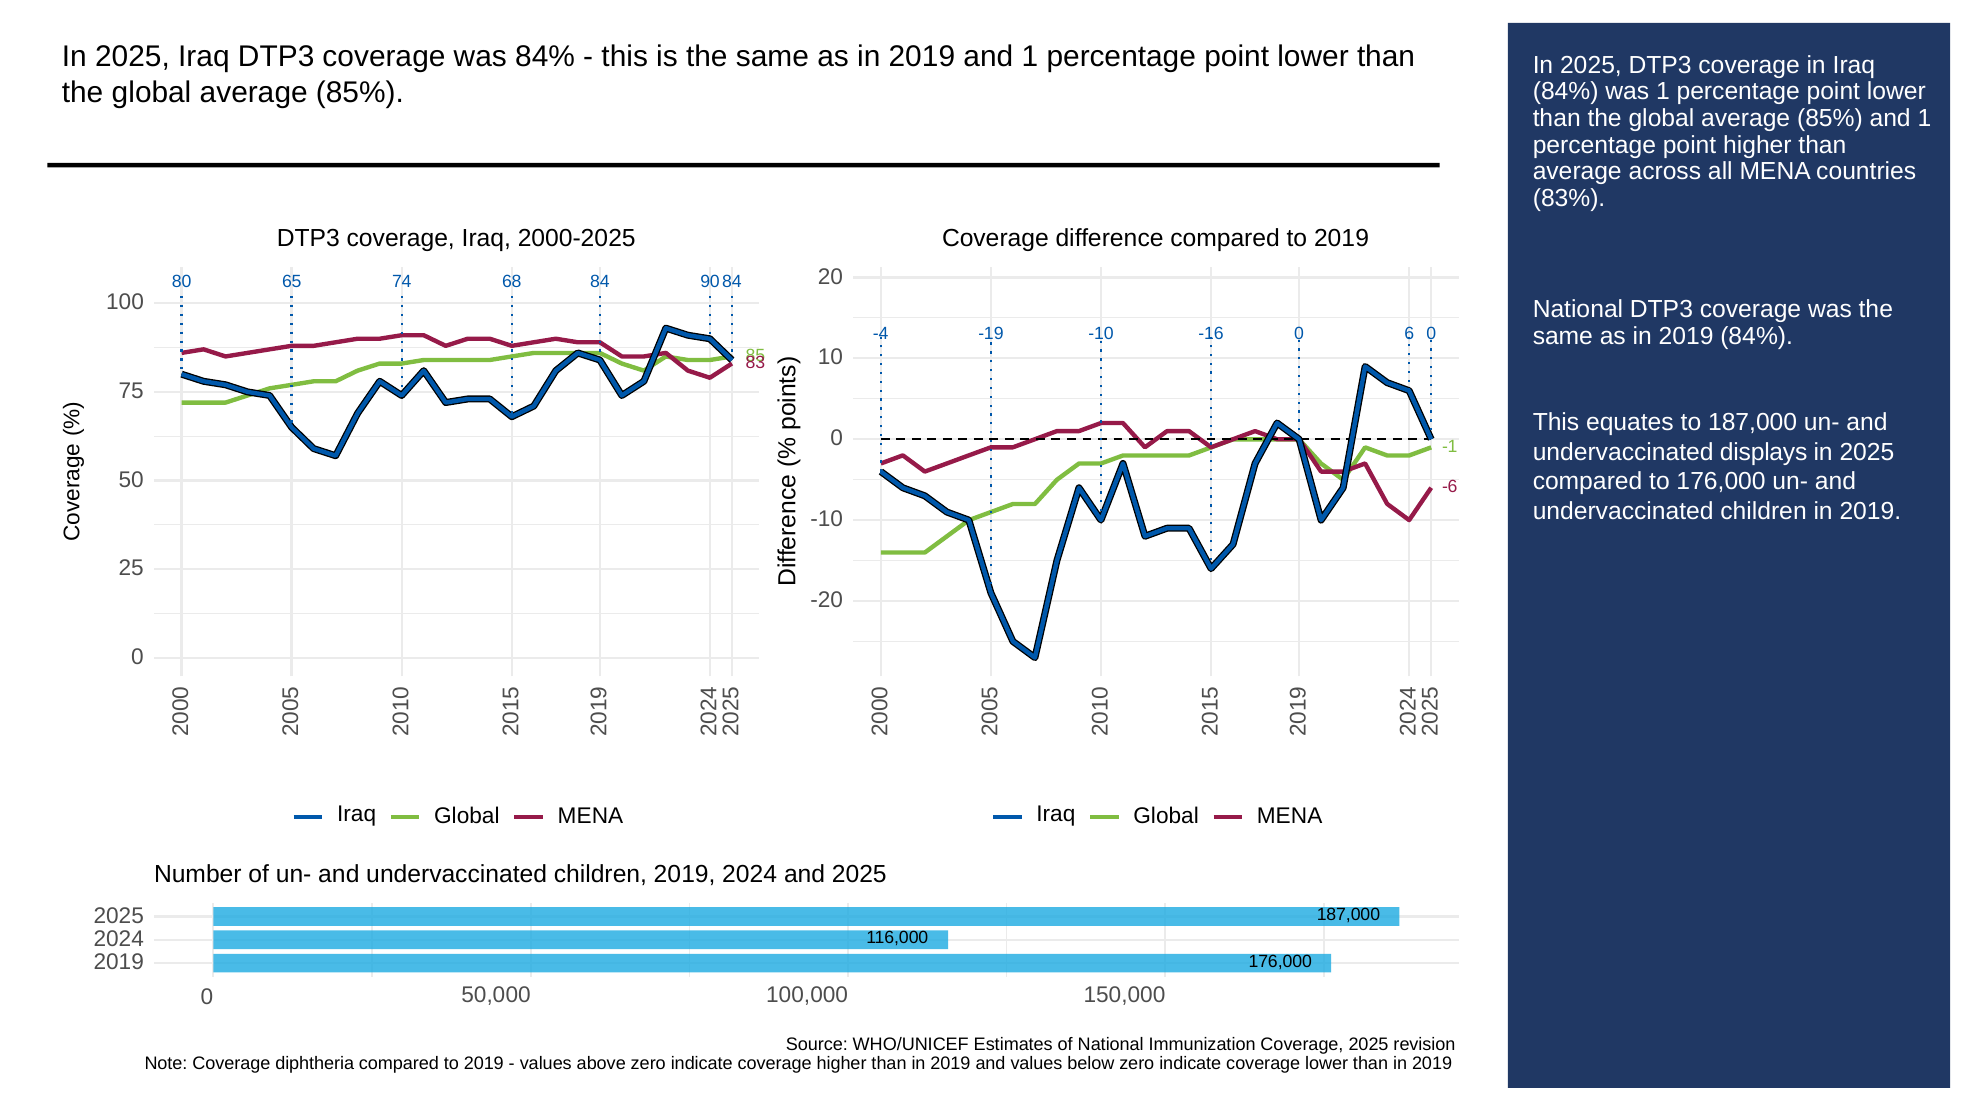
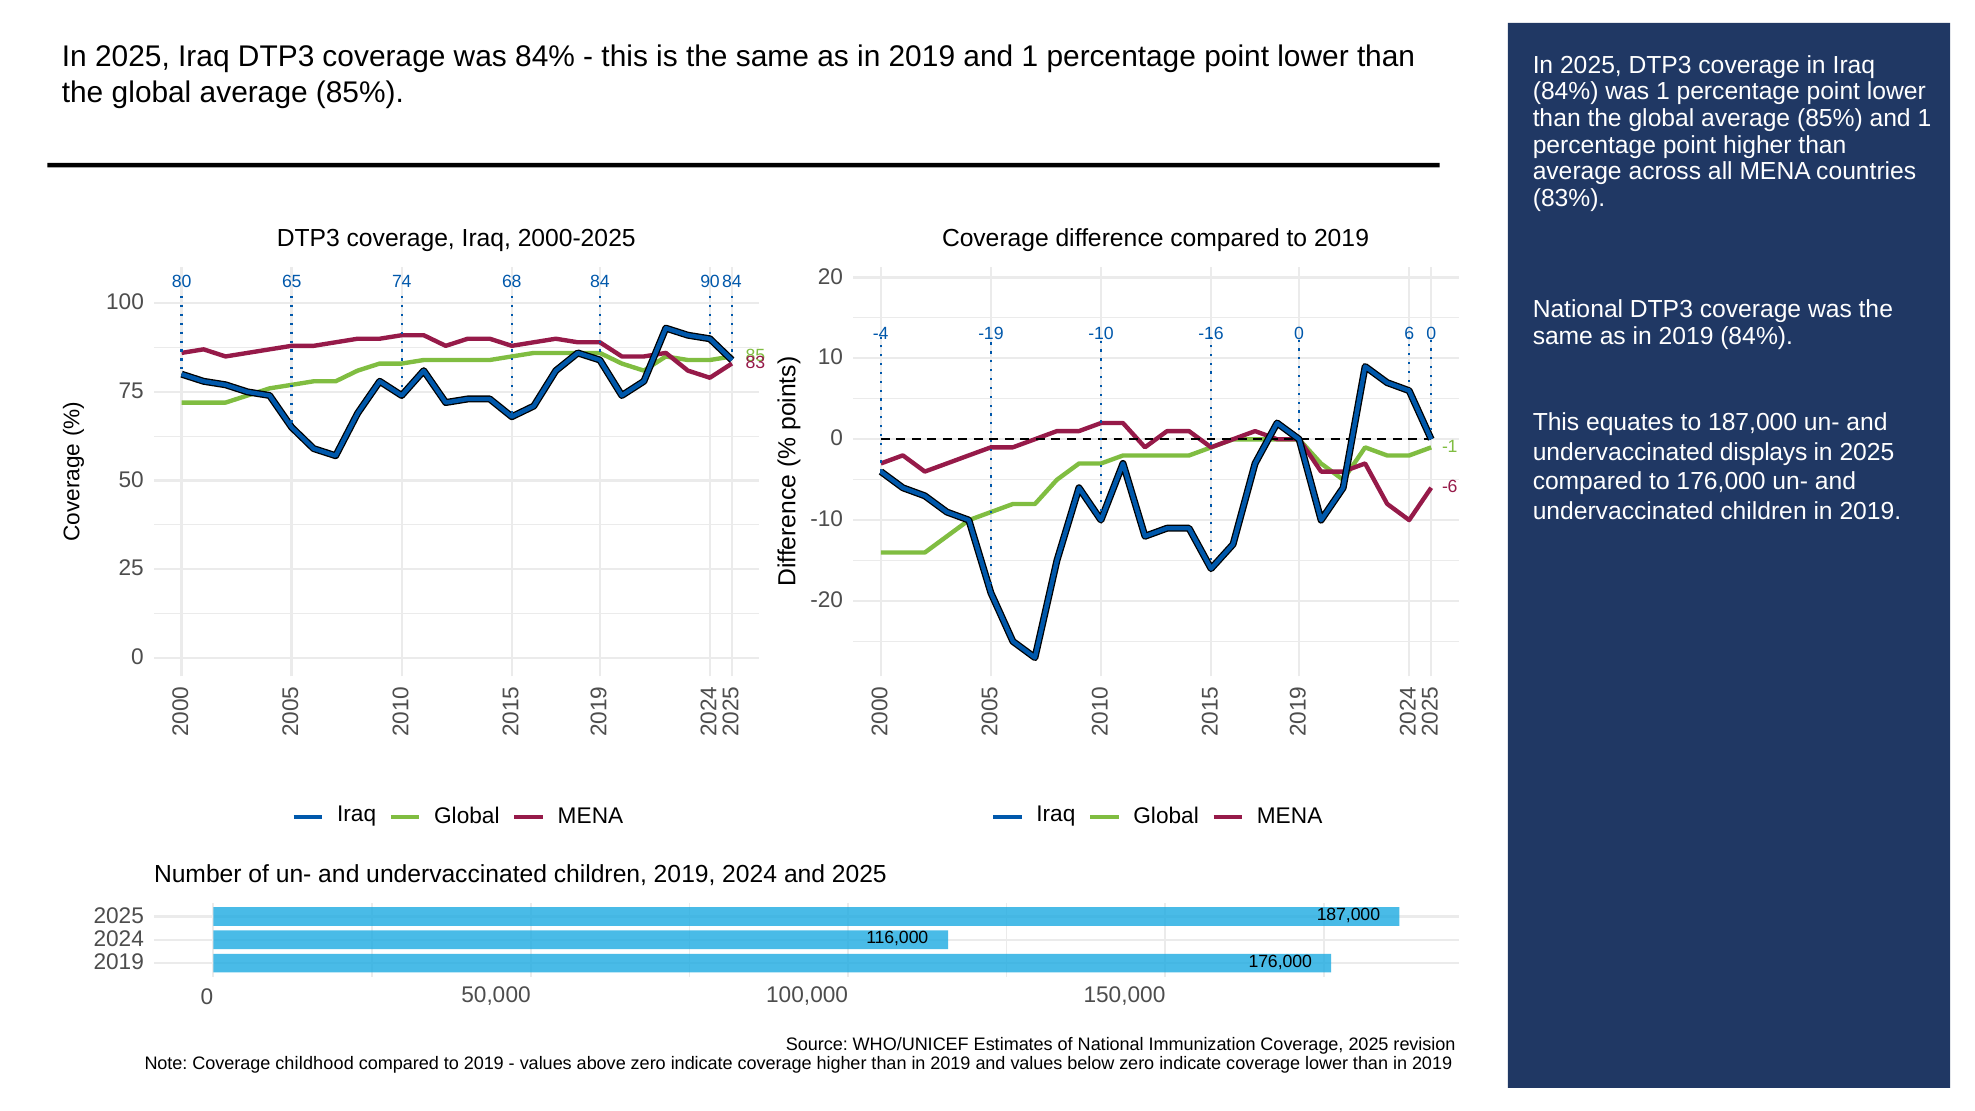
diphtheria: diphtheria -> childhood
